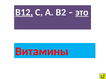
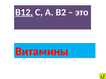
это underline: present -> none
